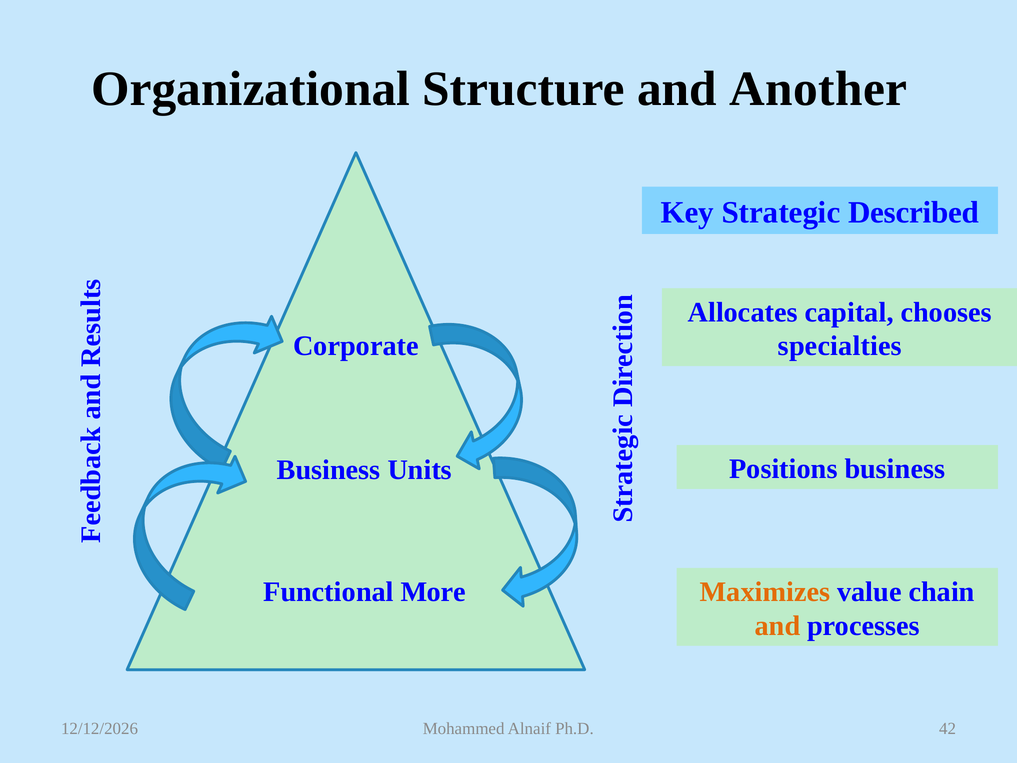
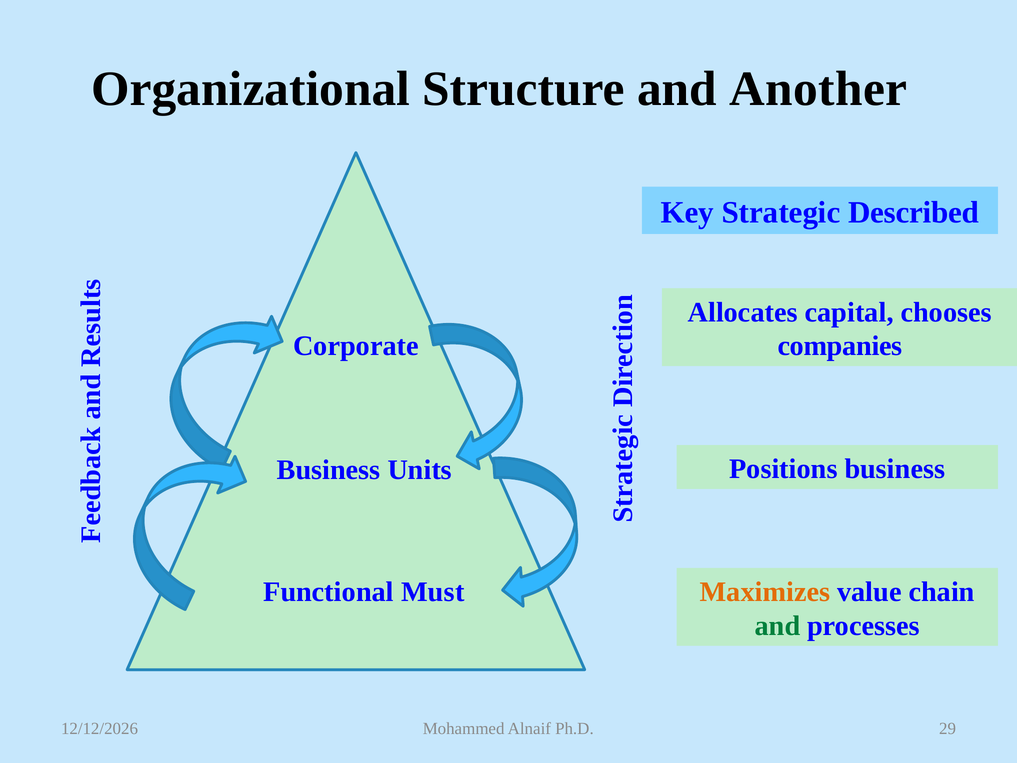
specialties: specialties -> companies
More: More -> Must
and at (777, 626) colour: orange -> green
42: 42 -> 29
